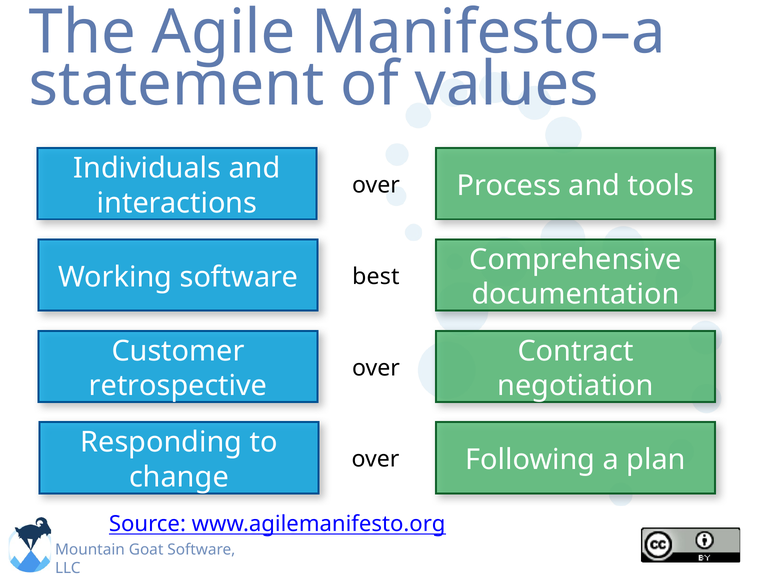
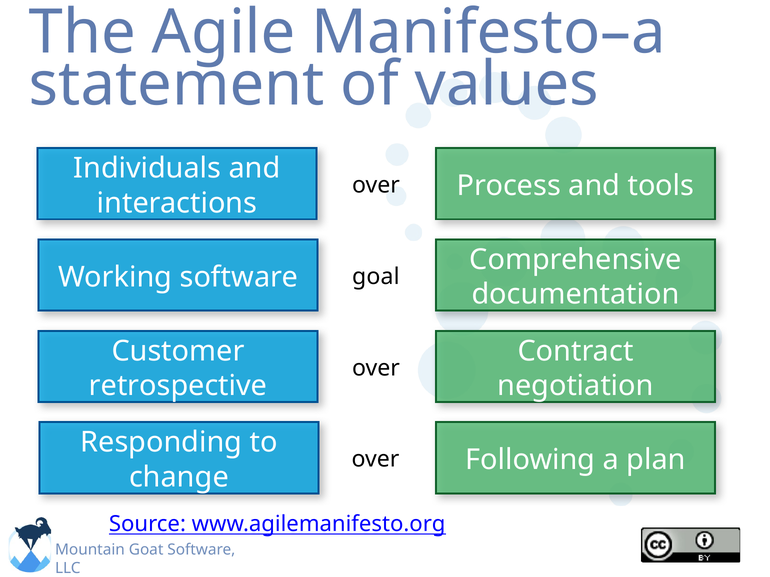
best: best -> goal
